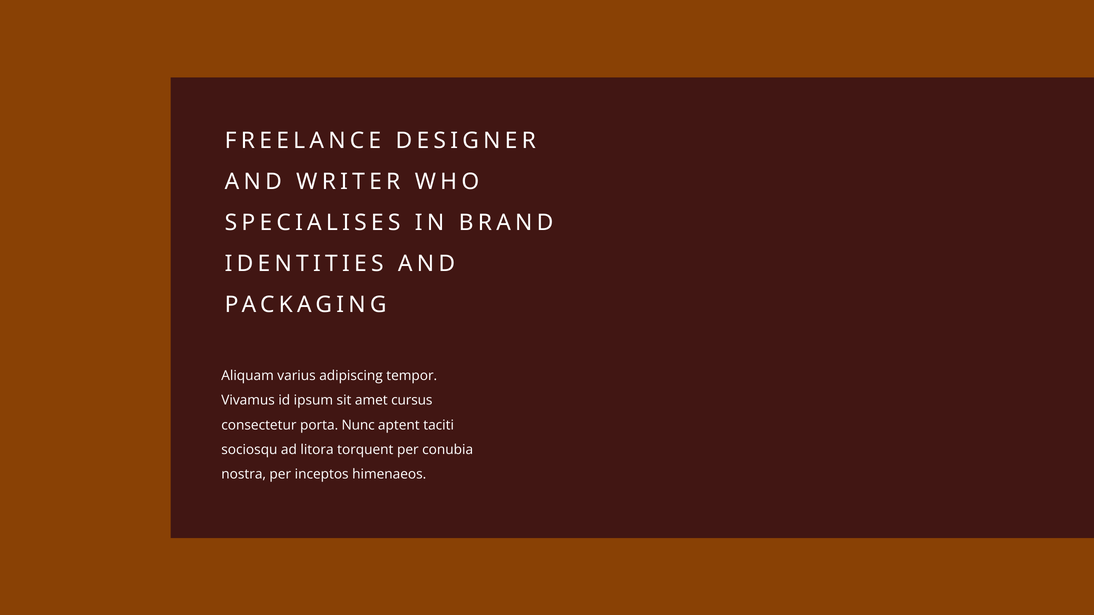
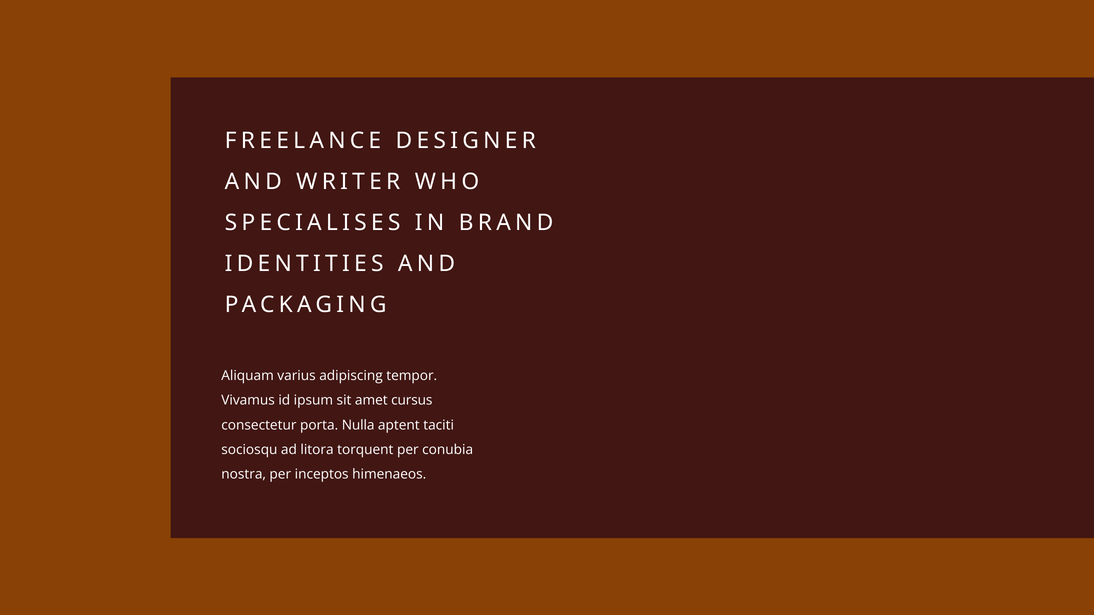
Nunc: Nunc -> Nulla
